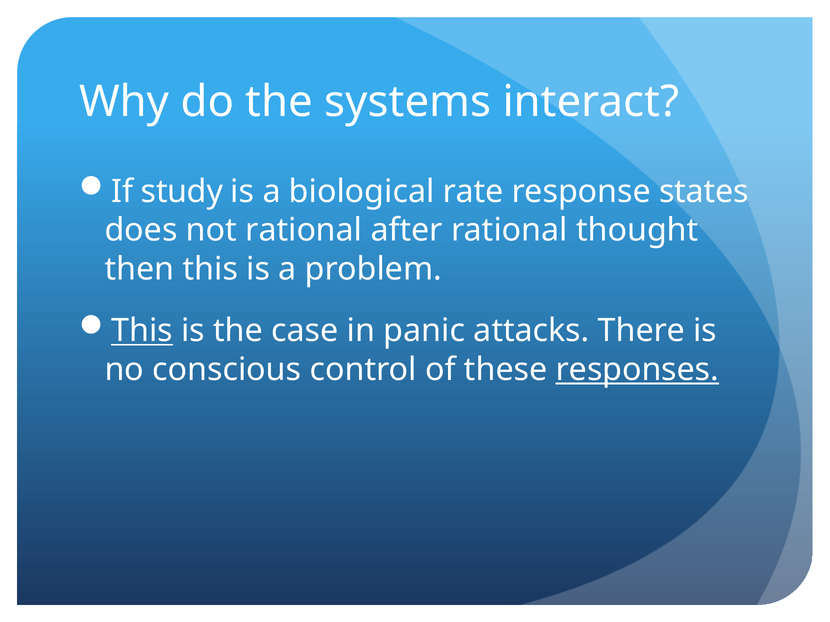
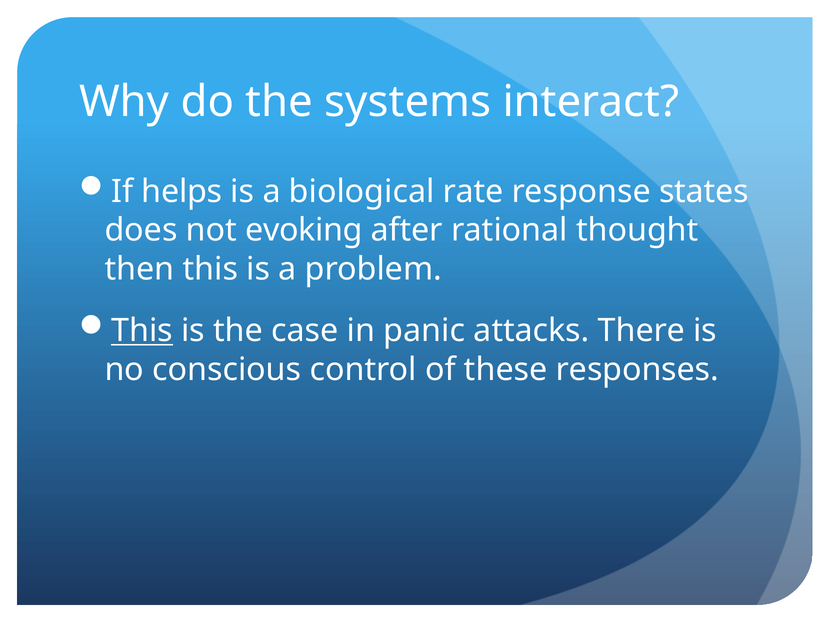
study: study -> helps
not rational: rational -> evoking
responses underline: present -> none
